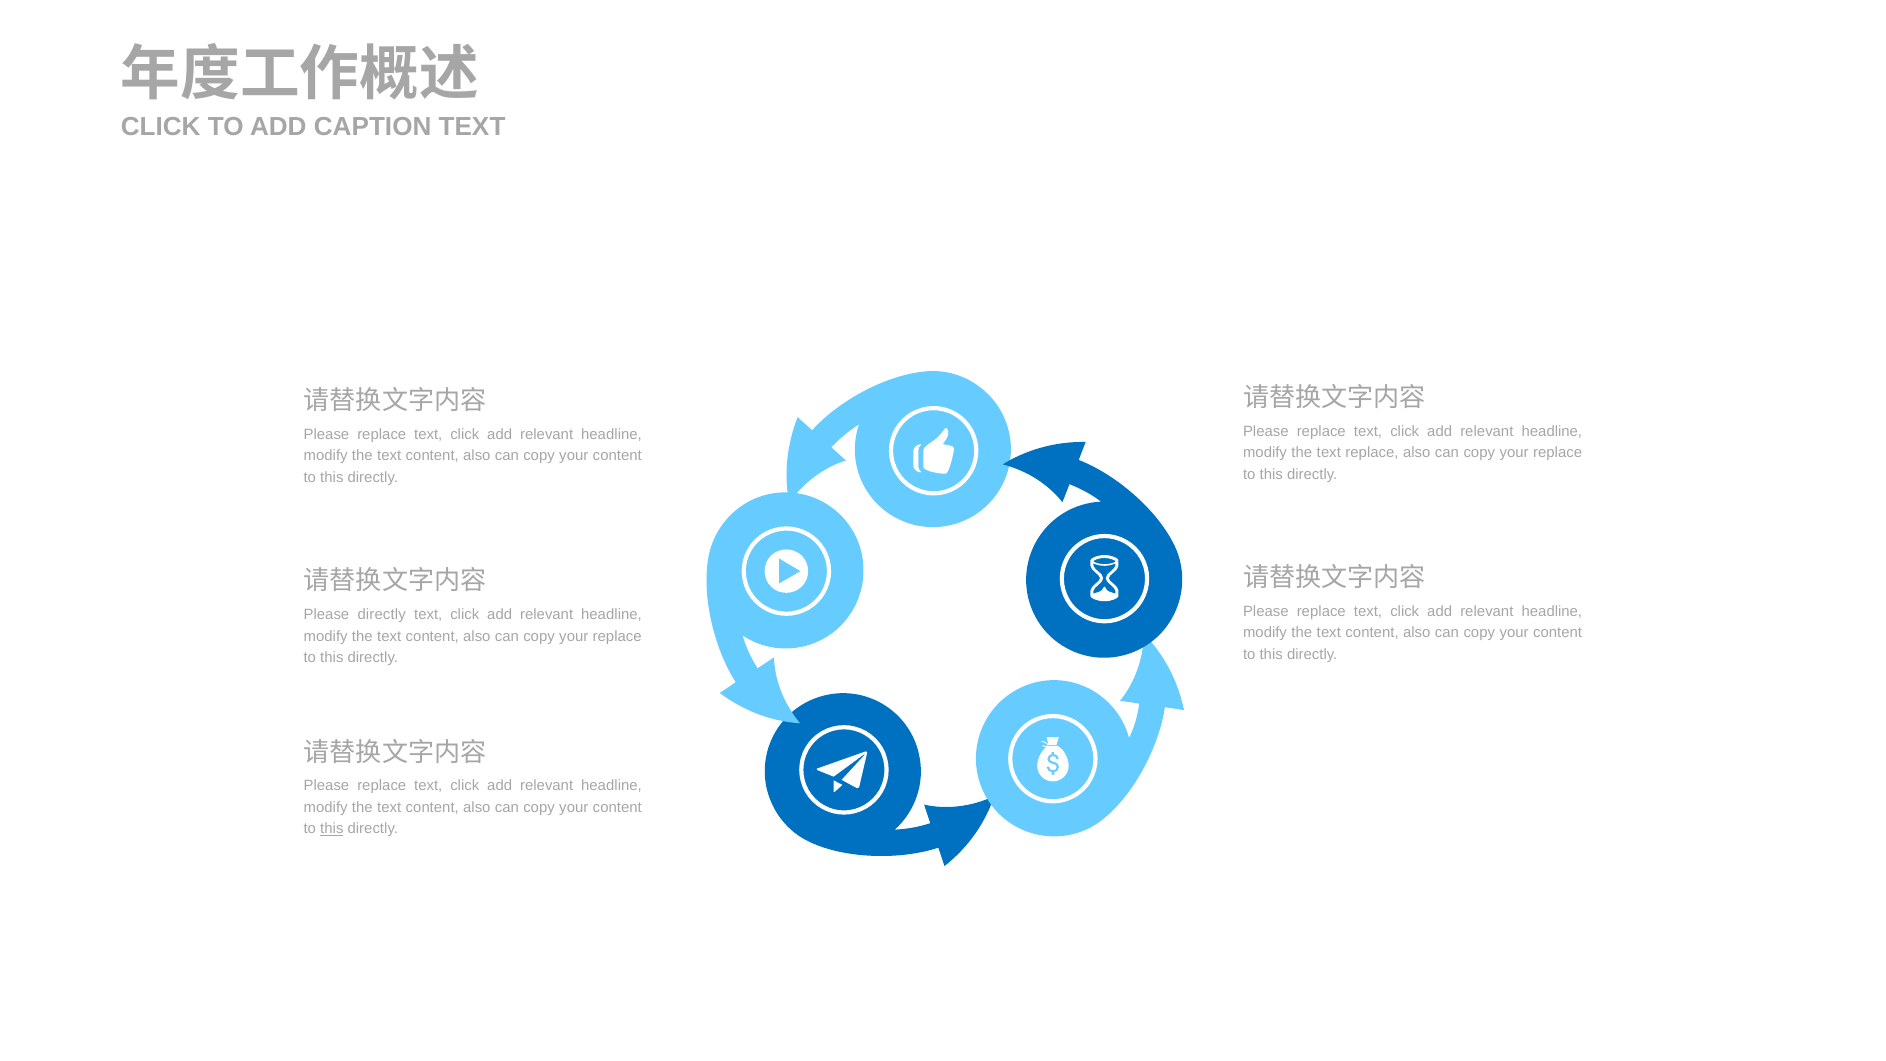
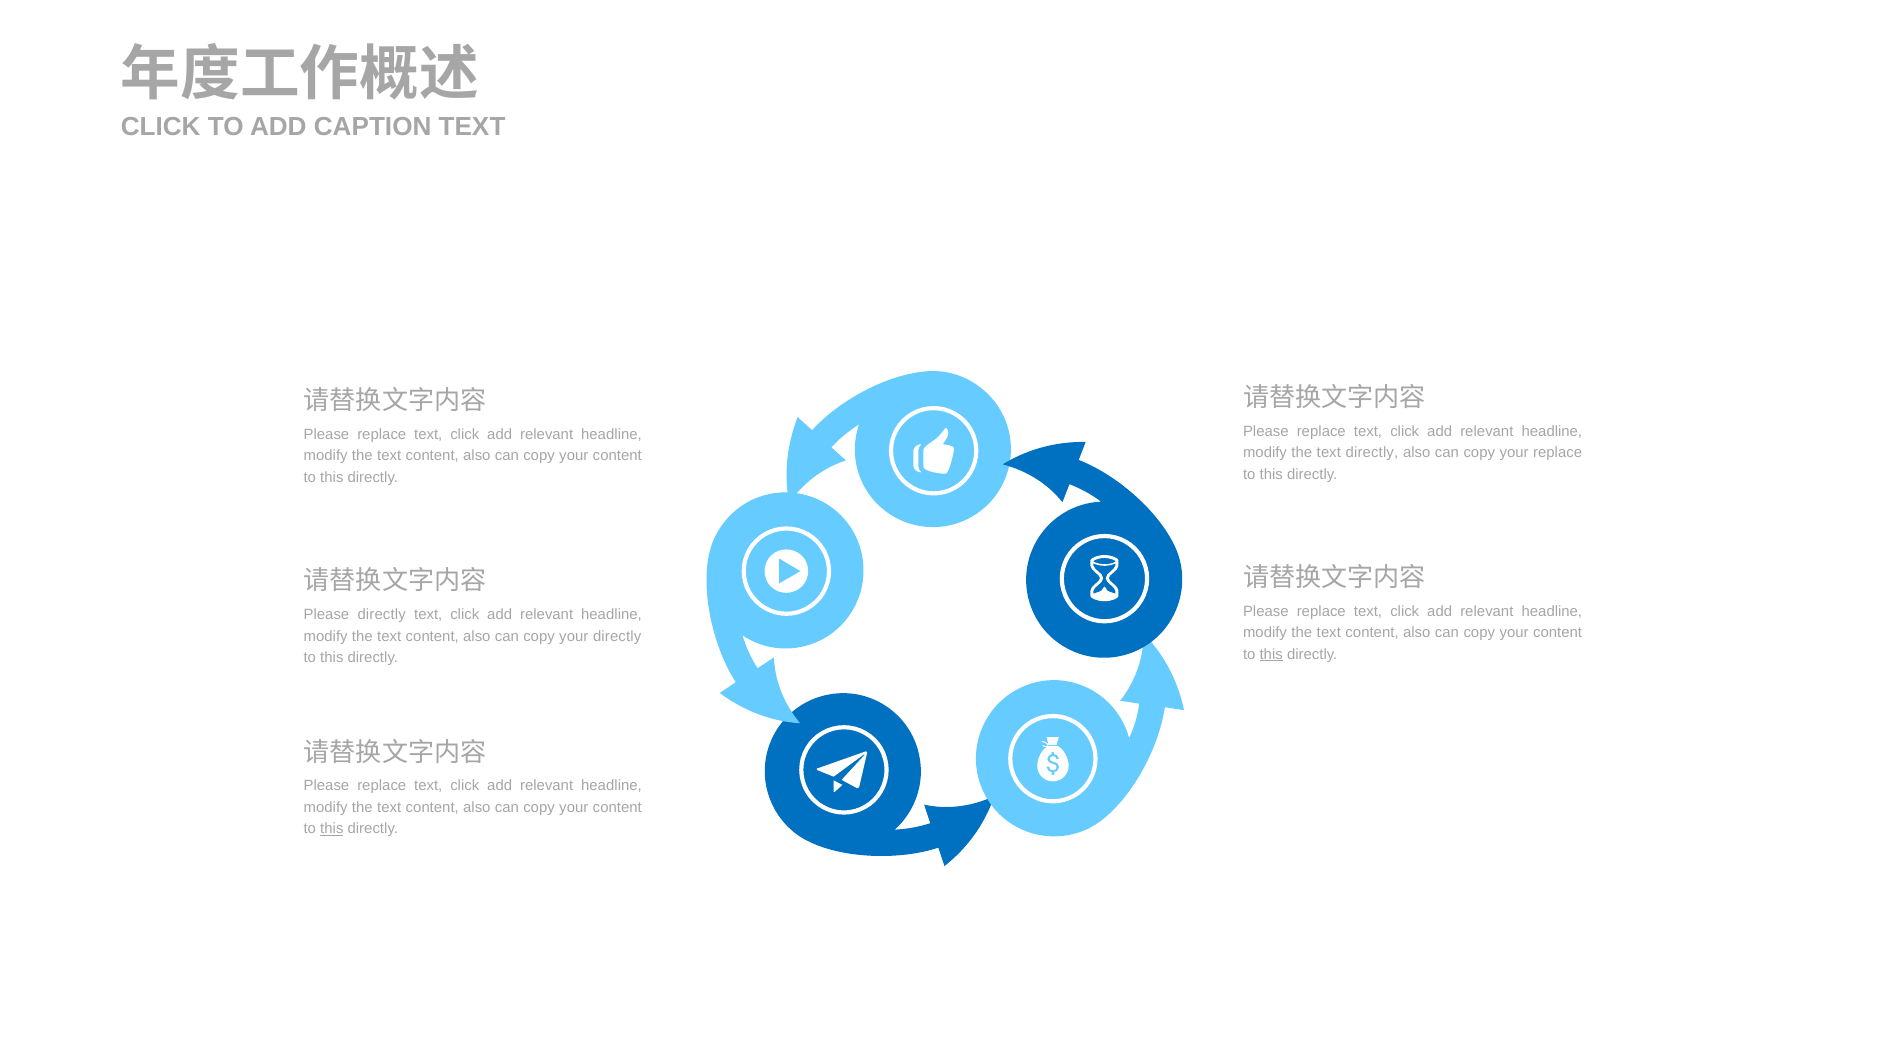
text replace: replace -> directly
replace at (617, 636): replace -> directly
this at (1271, 654) underline: none -> present
